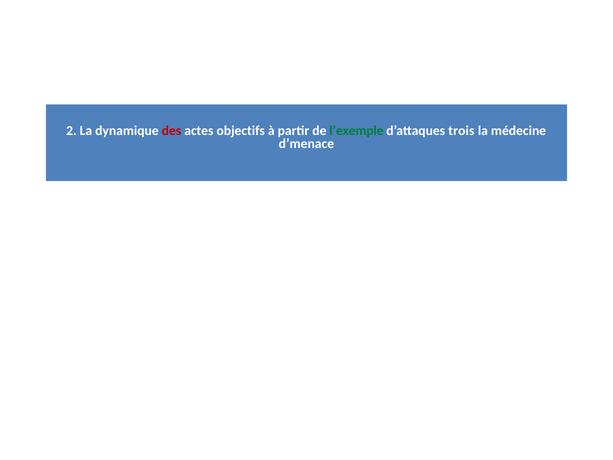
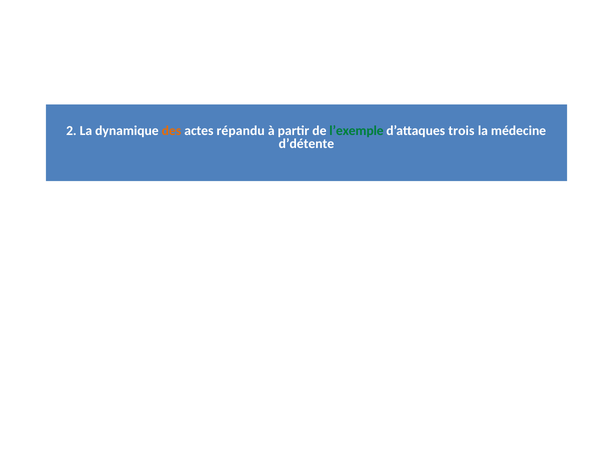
des colour: red -> orange
objectifs: objectifs -> répandu
d’menace: d’menace -> d’détente
